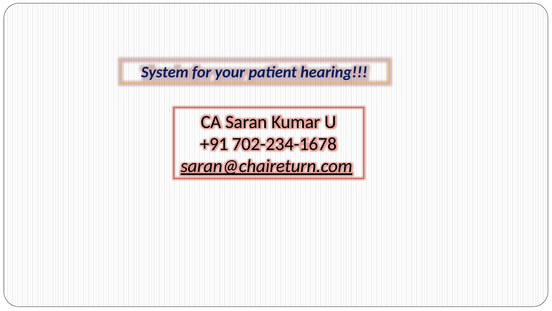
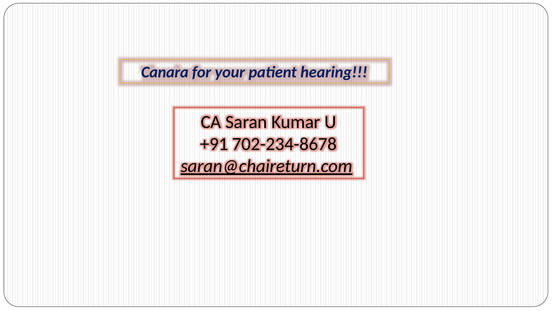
System: System -> Canara
702-234-1678: 702-234-1678 -> 702-234-8678
